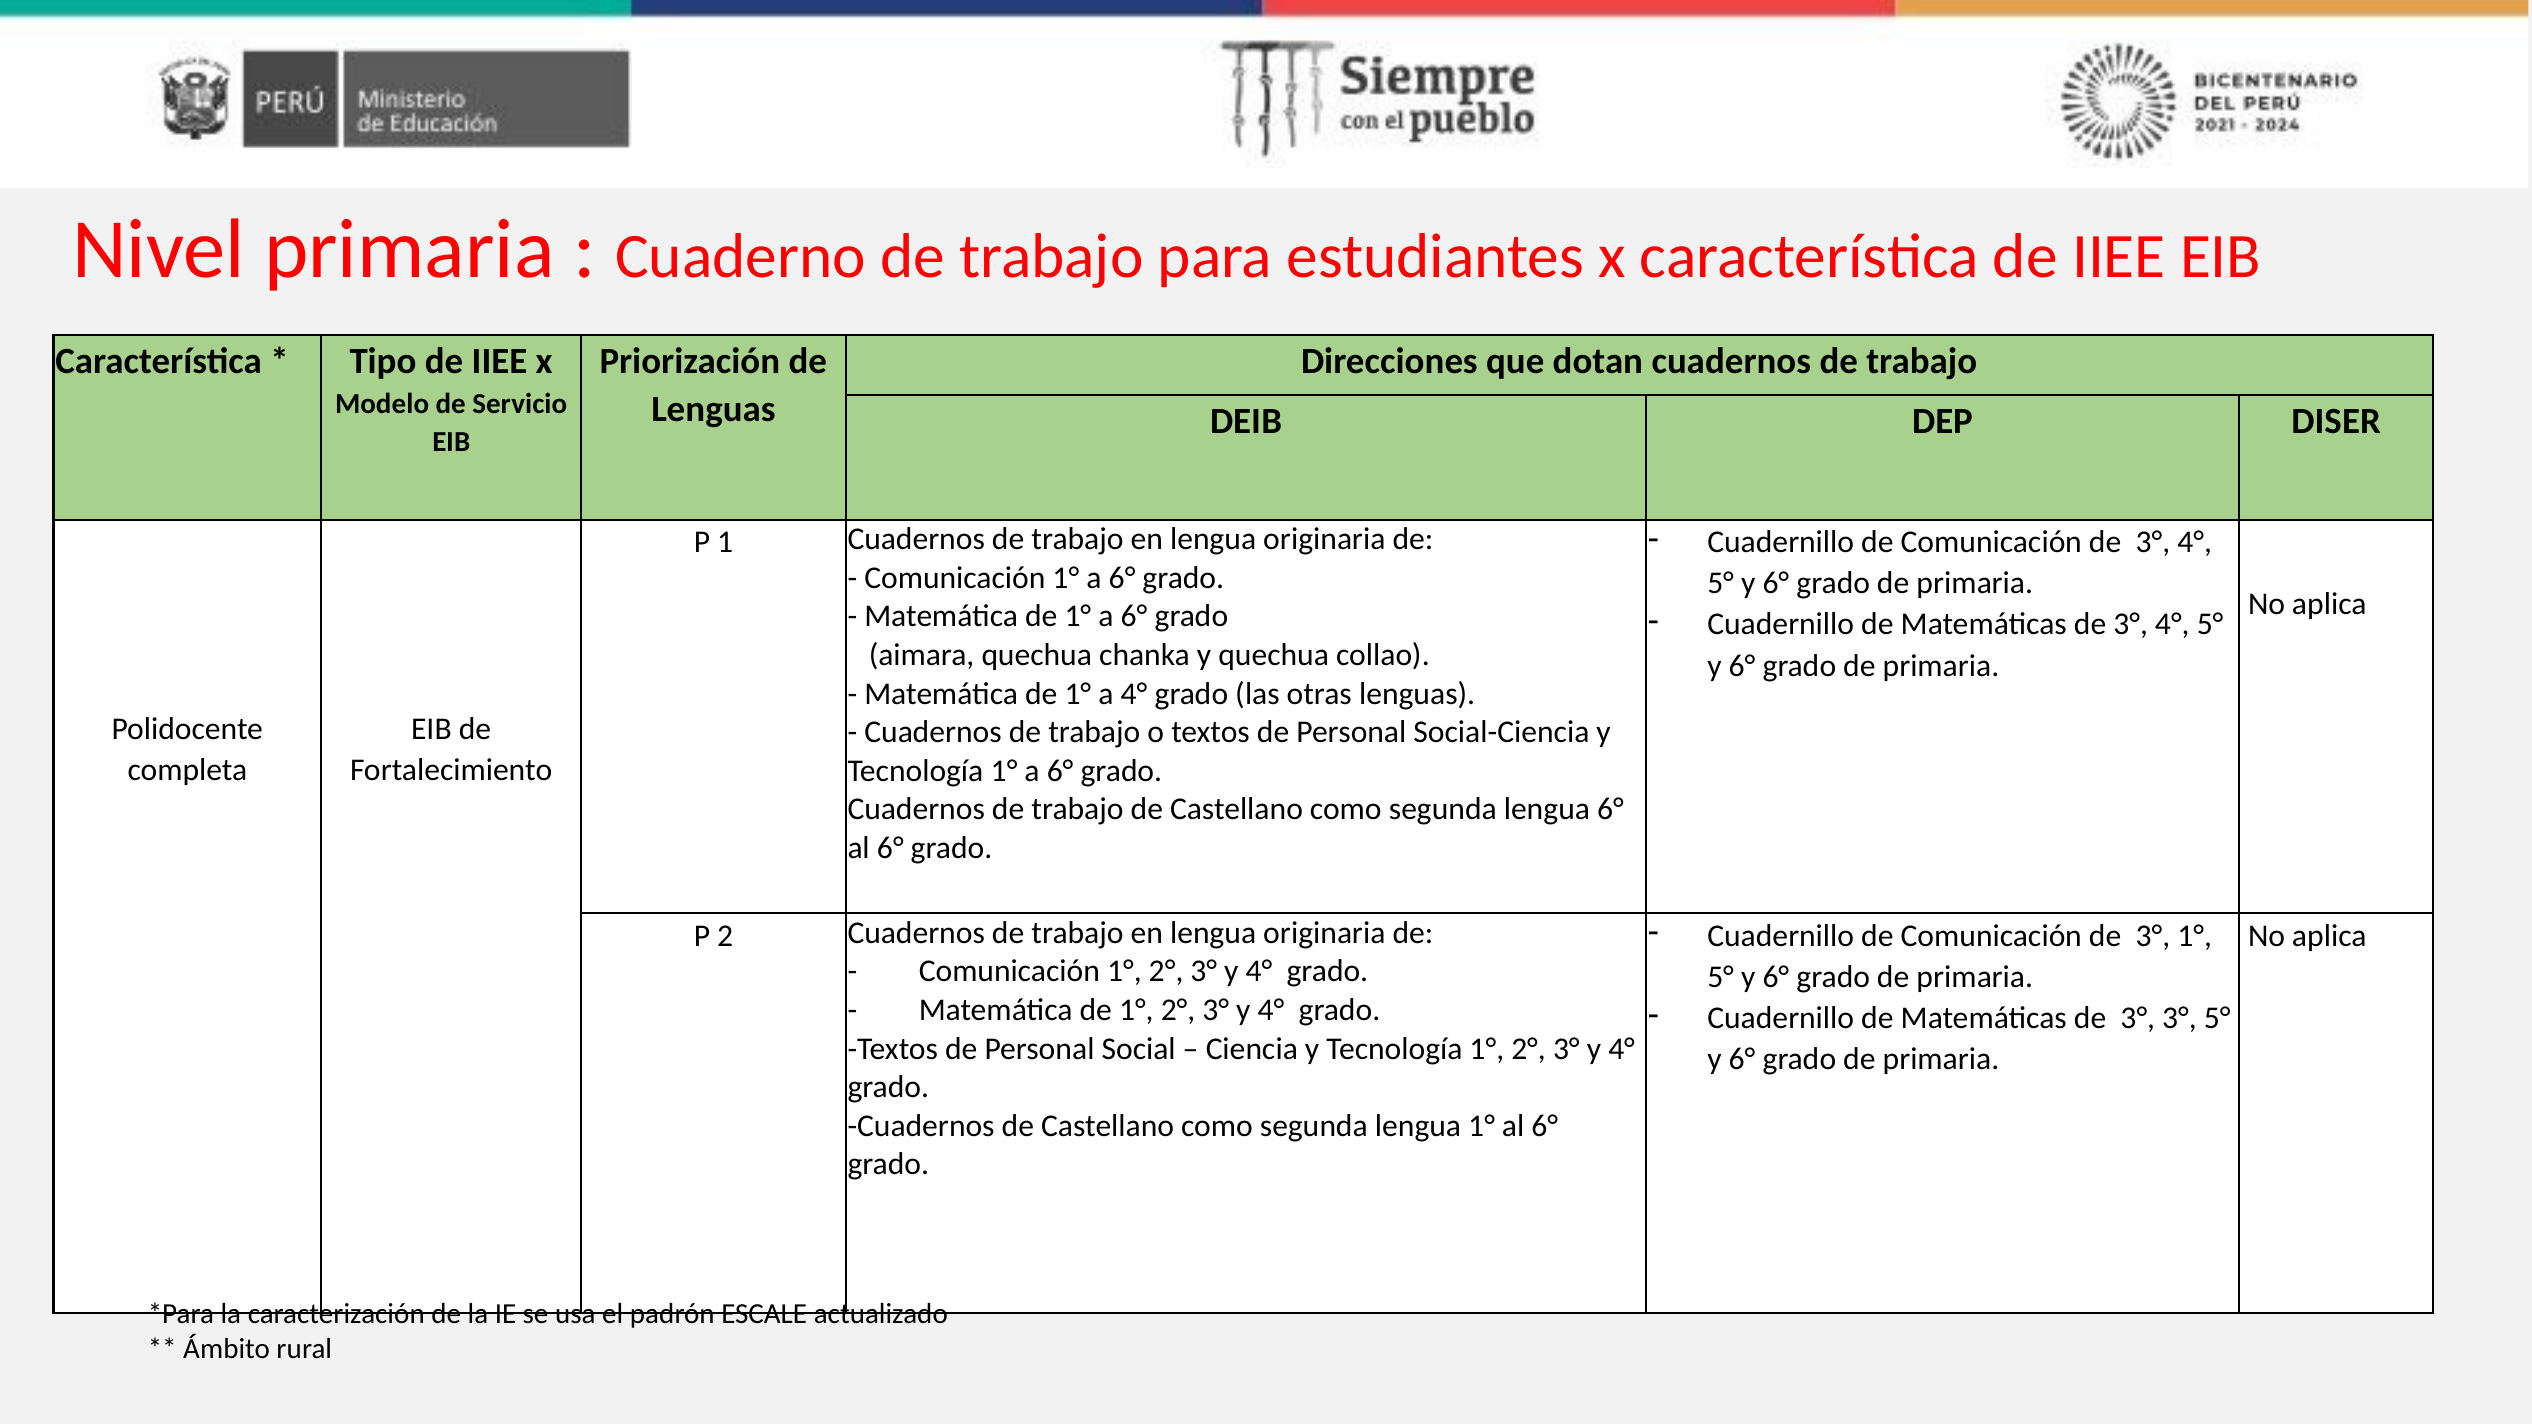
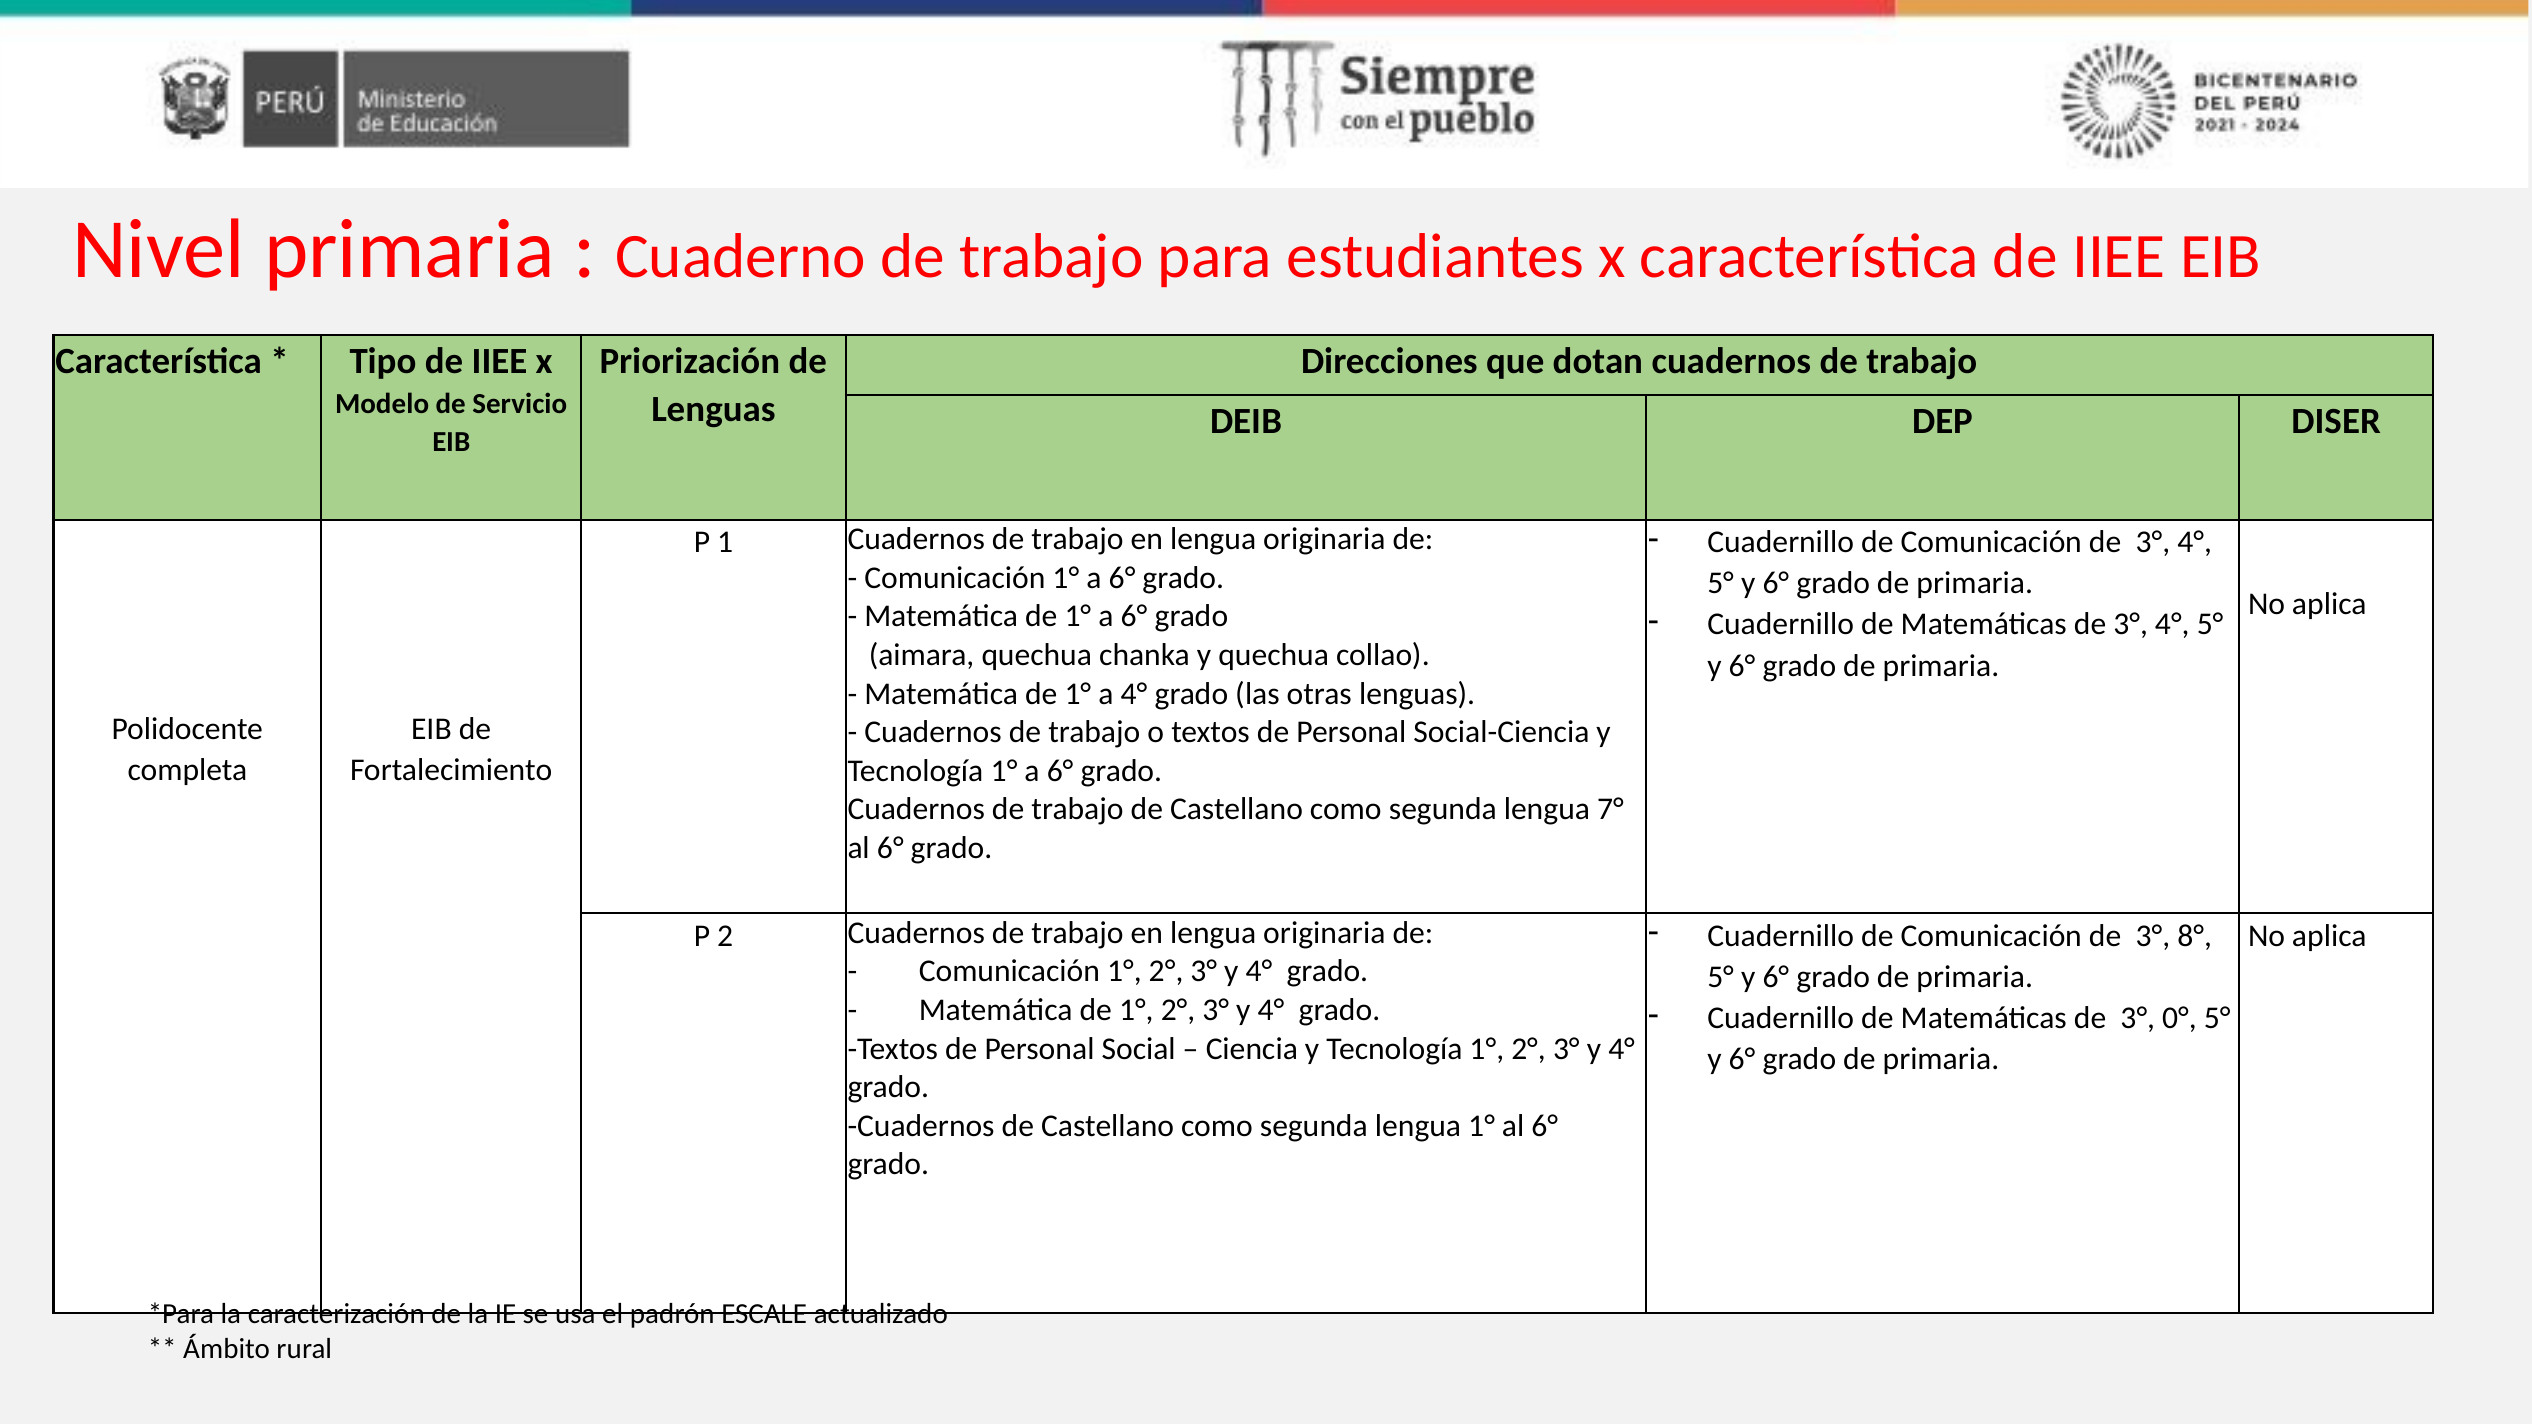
lengua 6°: 6° -> 7°
3° 1°: 1° -> 8°
3° 3°: 3° -> 0°
